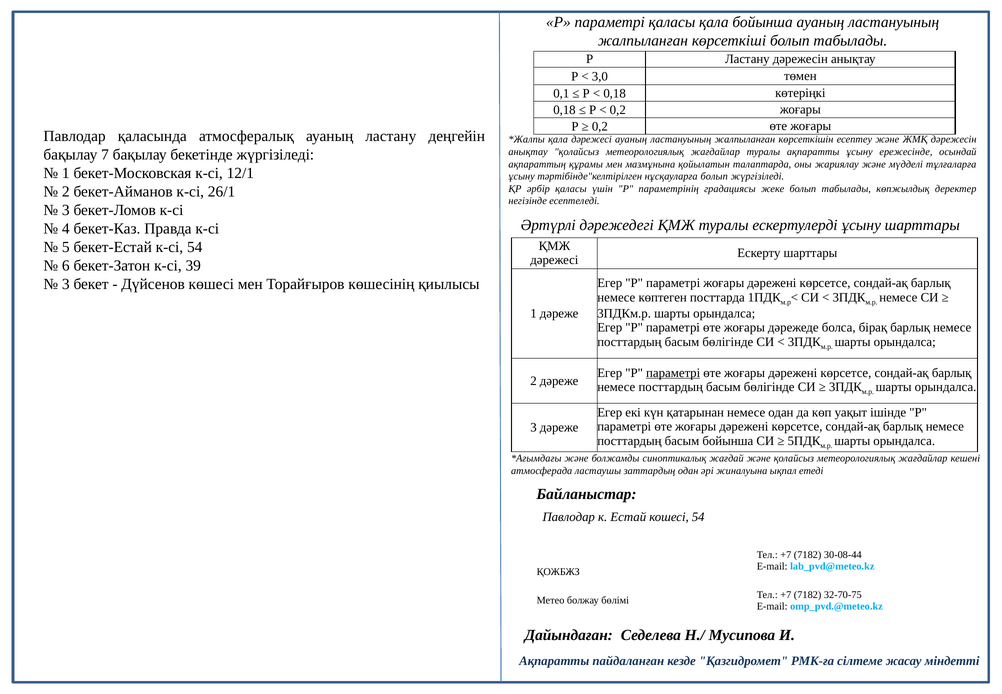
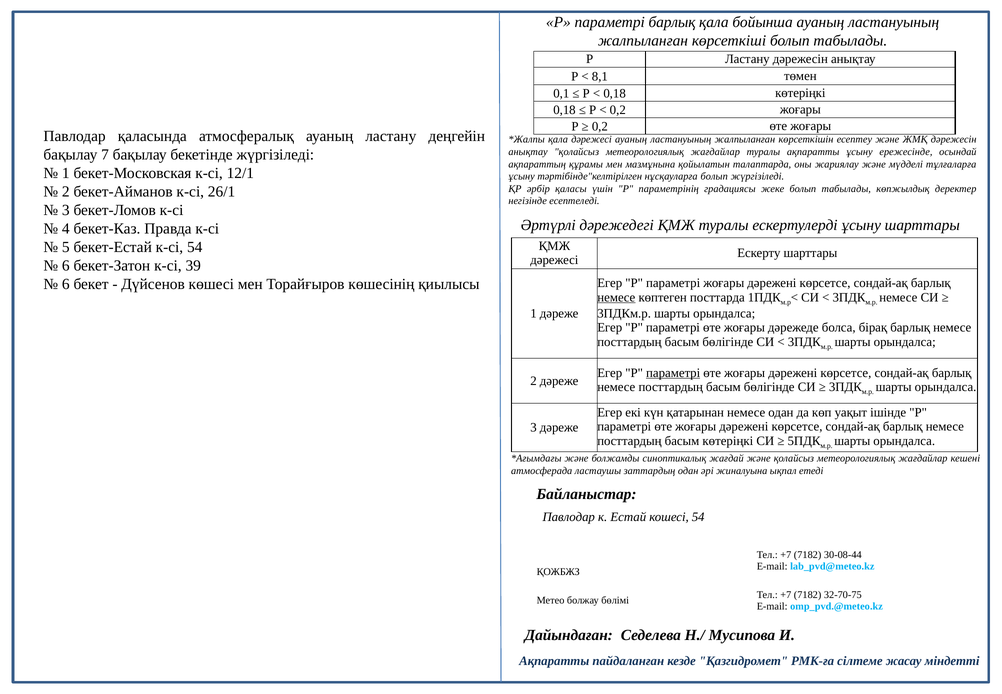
параметрі қаласы: қаласы -> барлық
3,0: 3,0 -> 8,1
3 at (66, 284): 3 -> 6
немесе at (616, 297) underline: none -> present
басым бойынша: бойынша -> көтеріңкі
